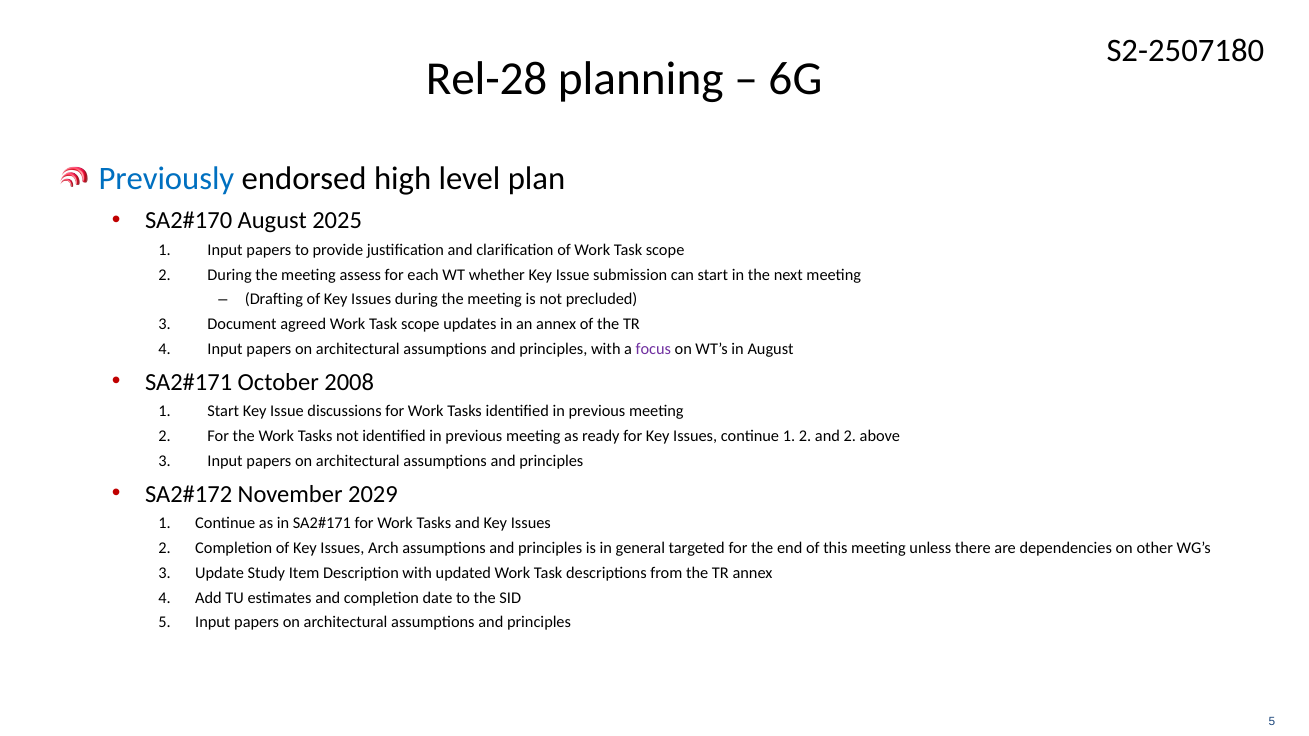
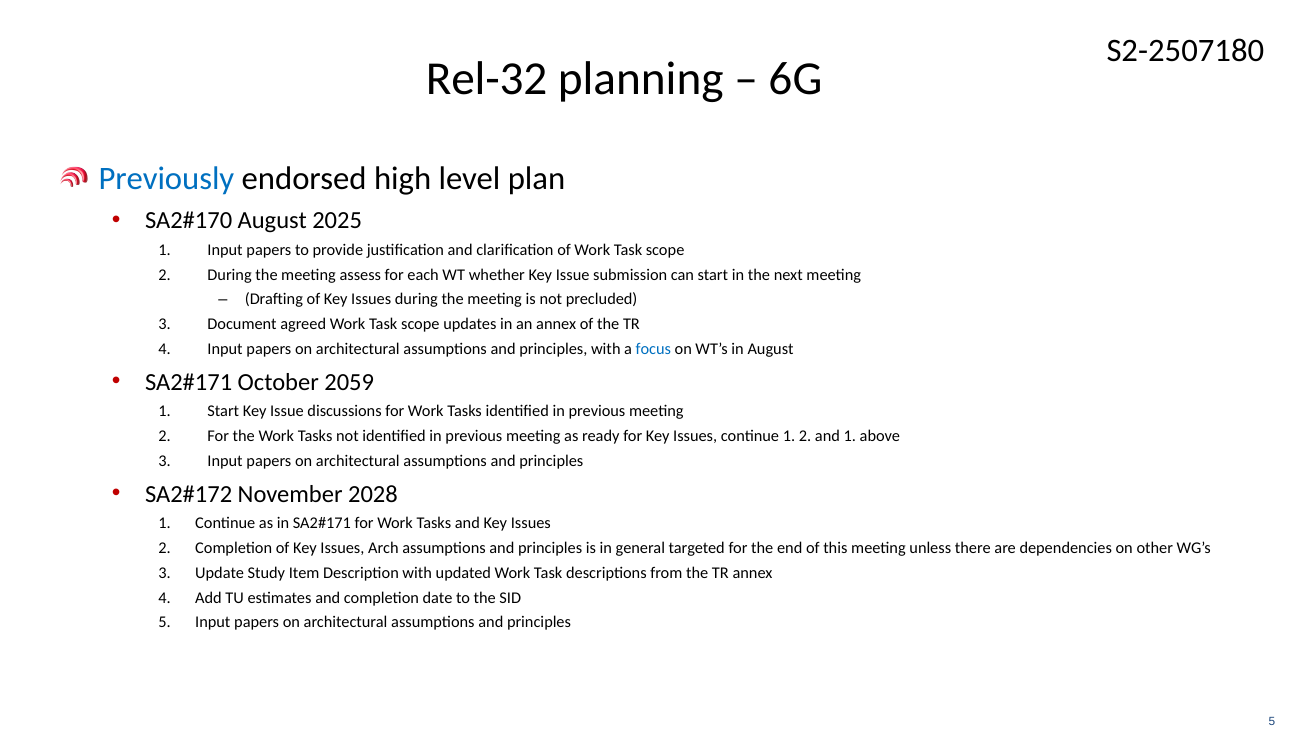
Rel-28: Rel-28 -> Rel-32
focus colour: purple -> blue
2008: 2008 -> 2059
and 2: 2 -> 1
2029: 2029 -> 2028
